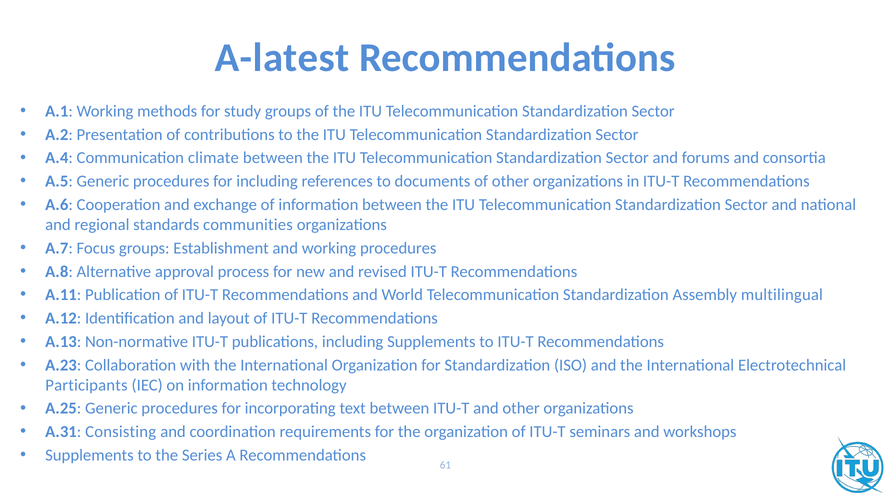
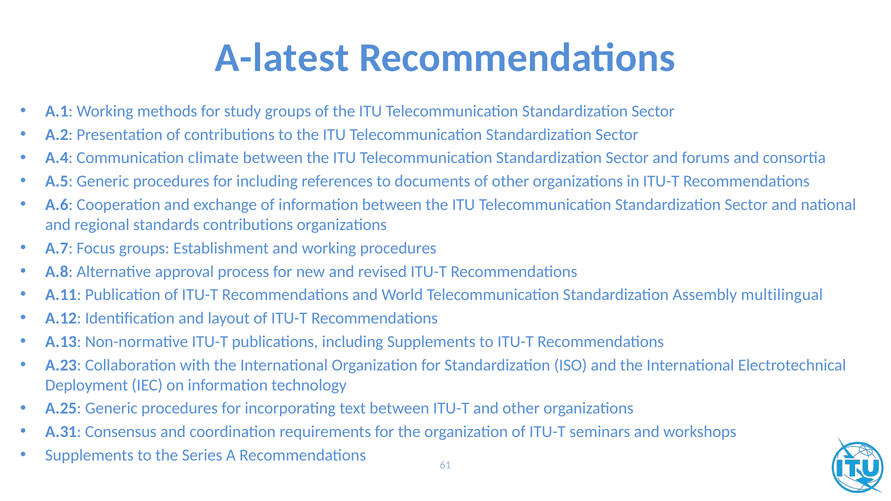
standards communities: communities -> contributions
Participants: Participants -> Deployment
Consisting: Consisting -> Consensus
